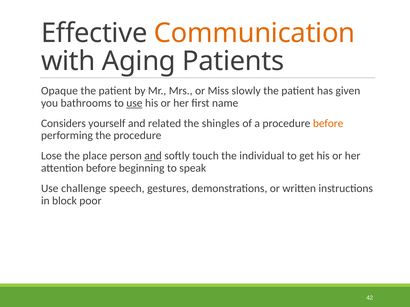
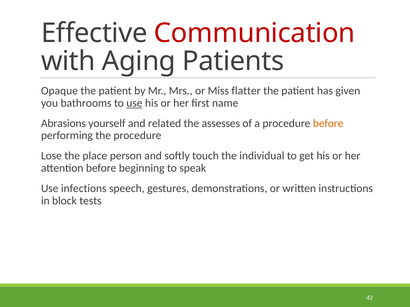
Communication colour: orange -> red
slowly: slowly -> flatter
Considers: Considers -> Abrasions
shingles: shingles -> assesses
and at (153, 156) underline: present -> none
challenge: challenge -> infections
poor: poor -> tests
